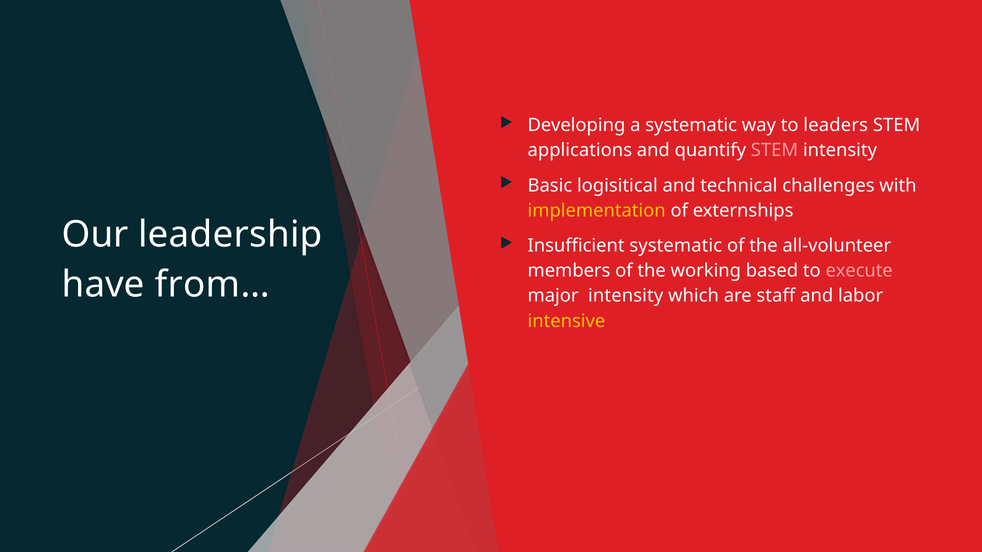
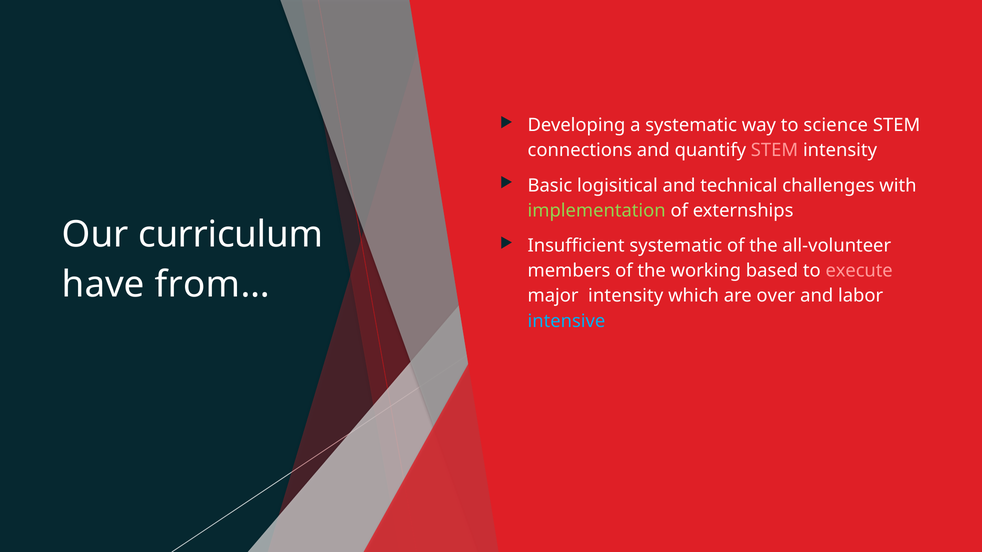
leaders: leaders -> science
applications: applications -> connections
implementation colour: yellow -> light green
leadership: leadership -> curriculum
staff: staff -> over
intensive colour: yellow -> light blue
